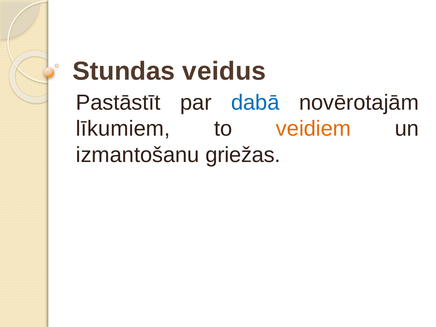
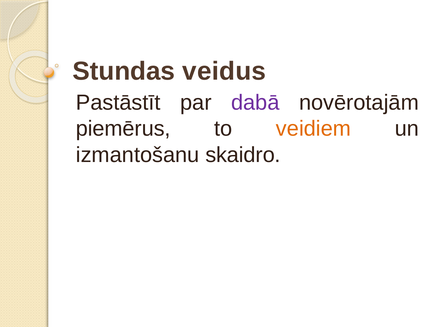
dabā colour: blue -> purple
līkumiem: līkumiem -> piemērus
griežas: griežas -> skaidro
